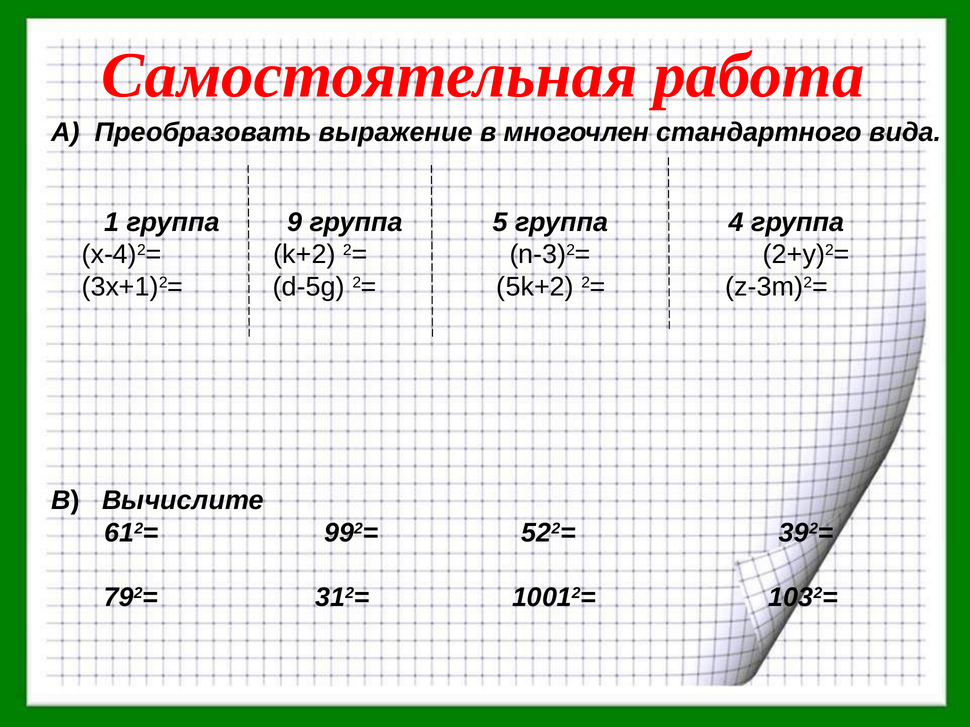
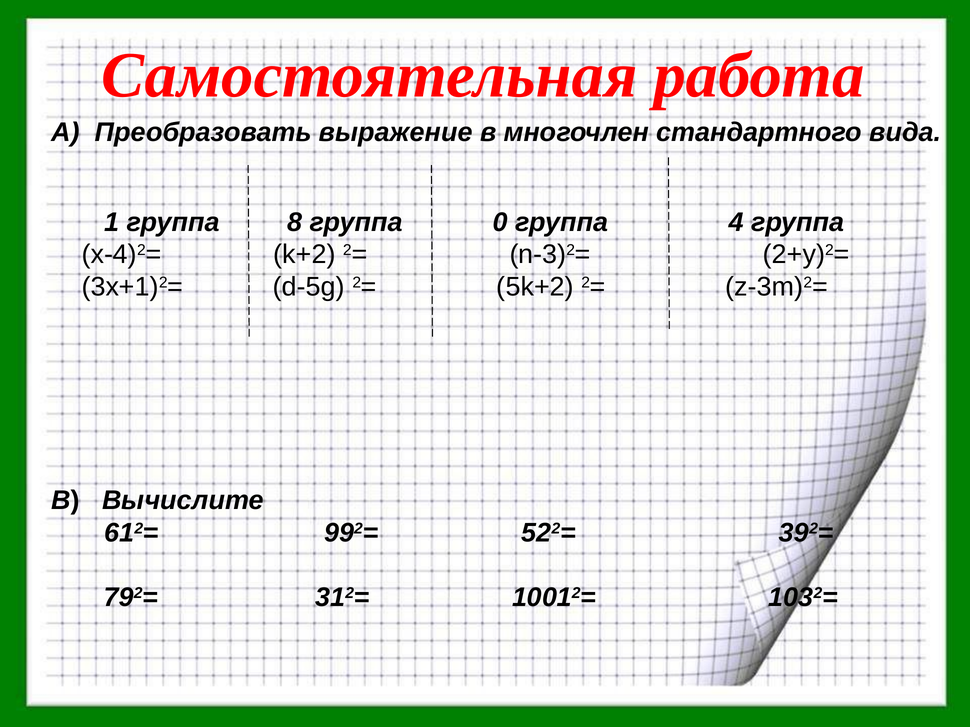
9: 9 -> 8
5: 5 -> 0
